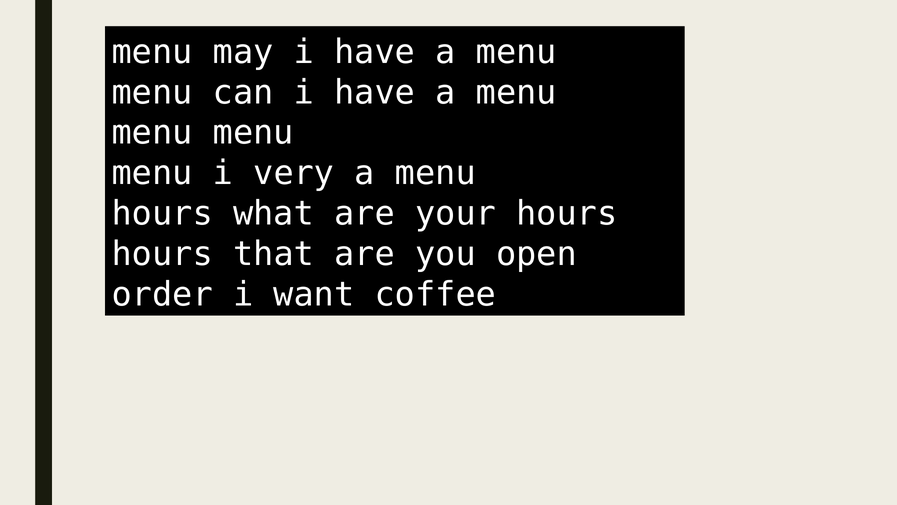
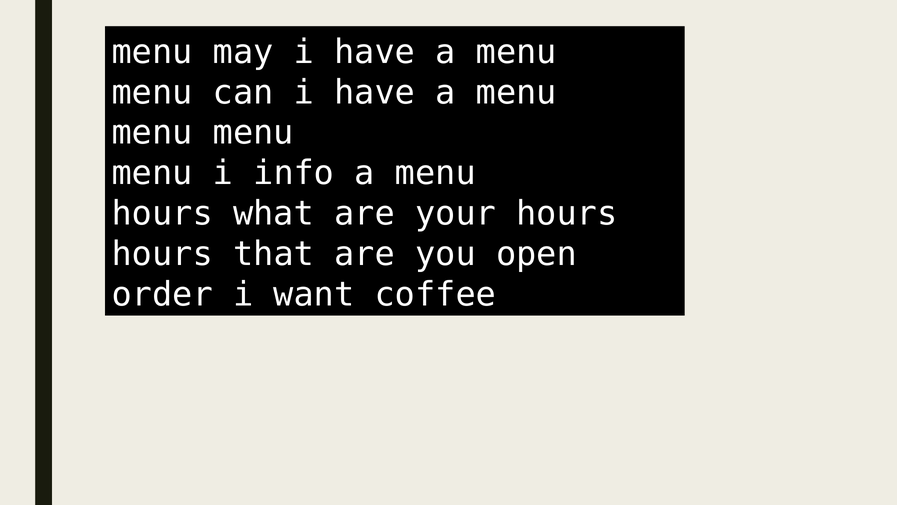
very: very -> info
